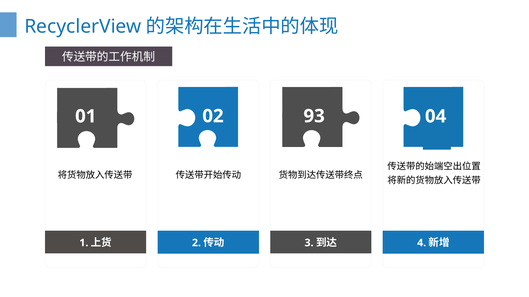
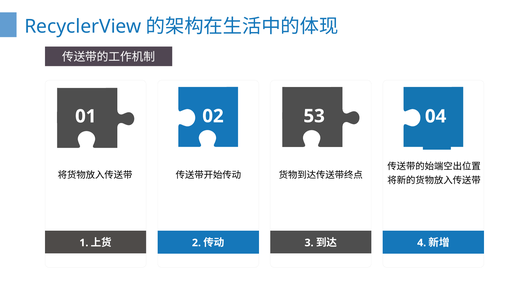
93: 93 -> 53
